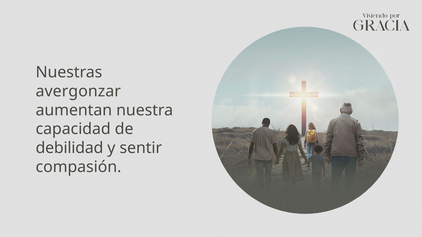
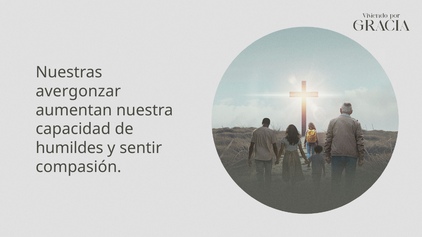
debilidad: debilidad -> humildes
